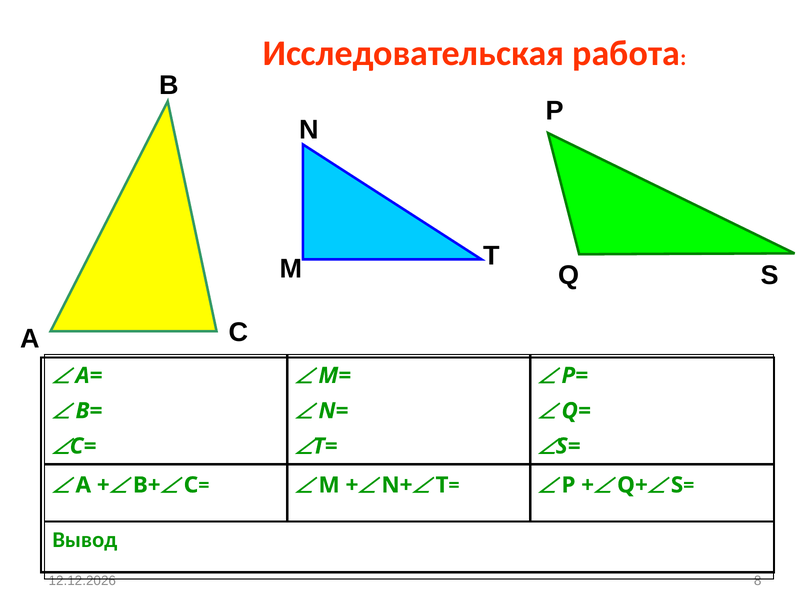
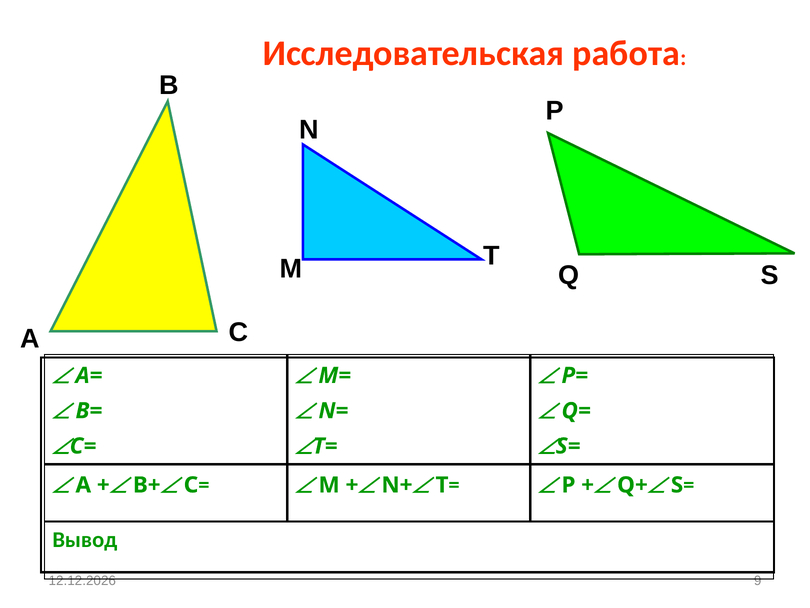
8: 8 -> 9
